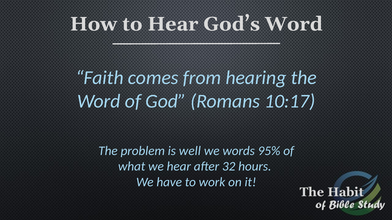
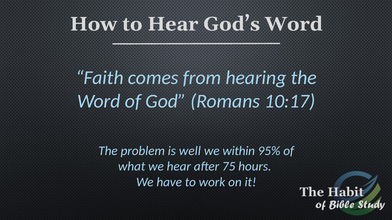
words: words -> within
32: 32 -> 75
